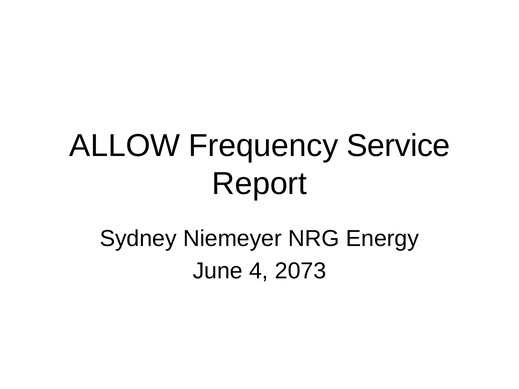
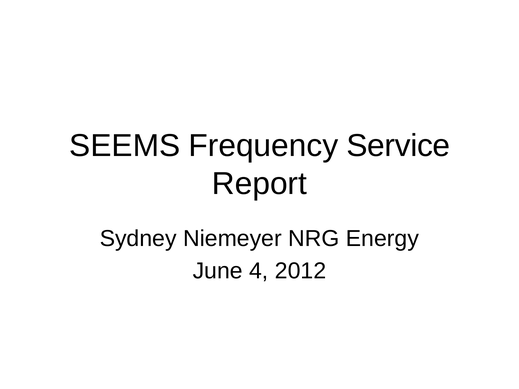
ALLOW: ALLOW -> SEEMS
2073: 2073 -> 2012
